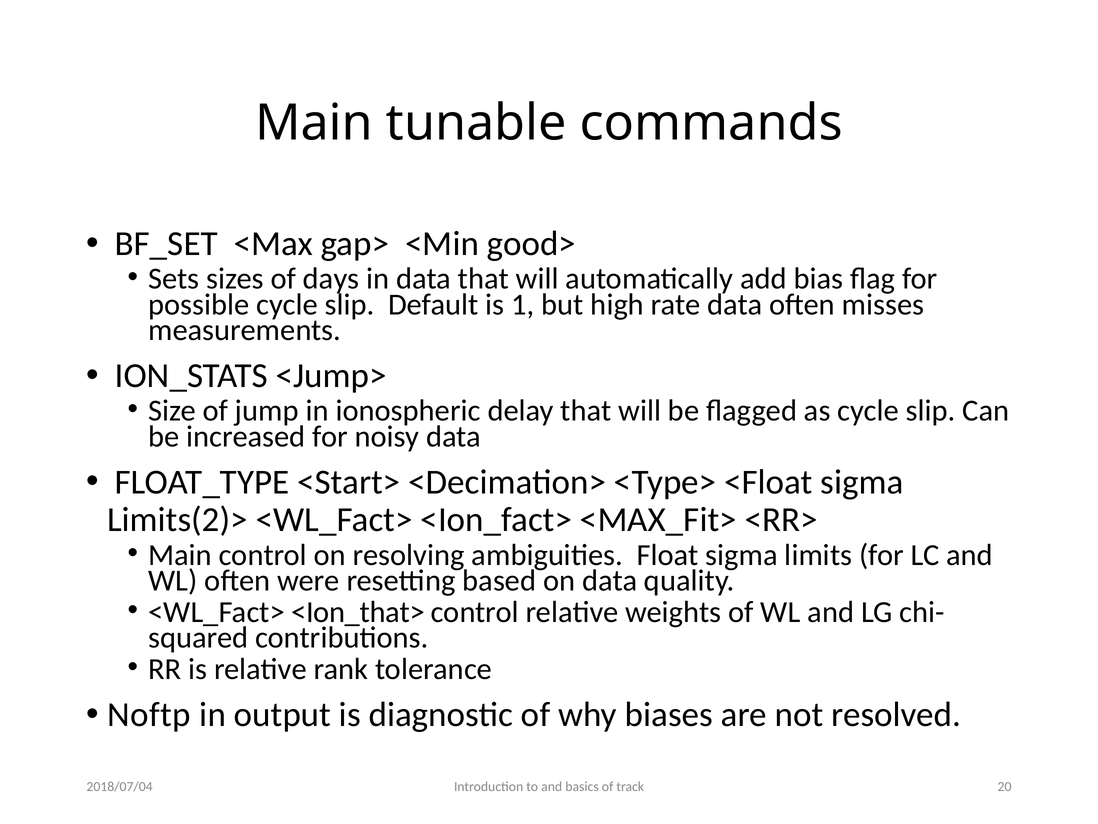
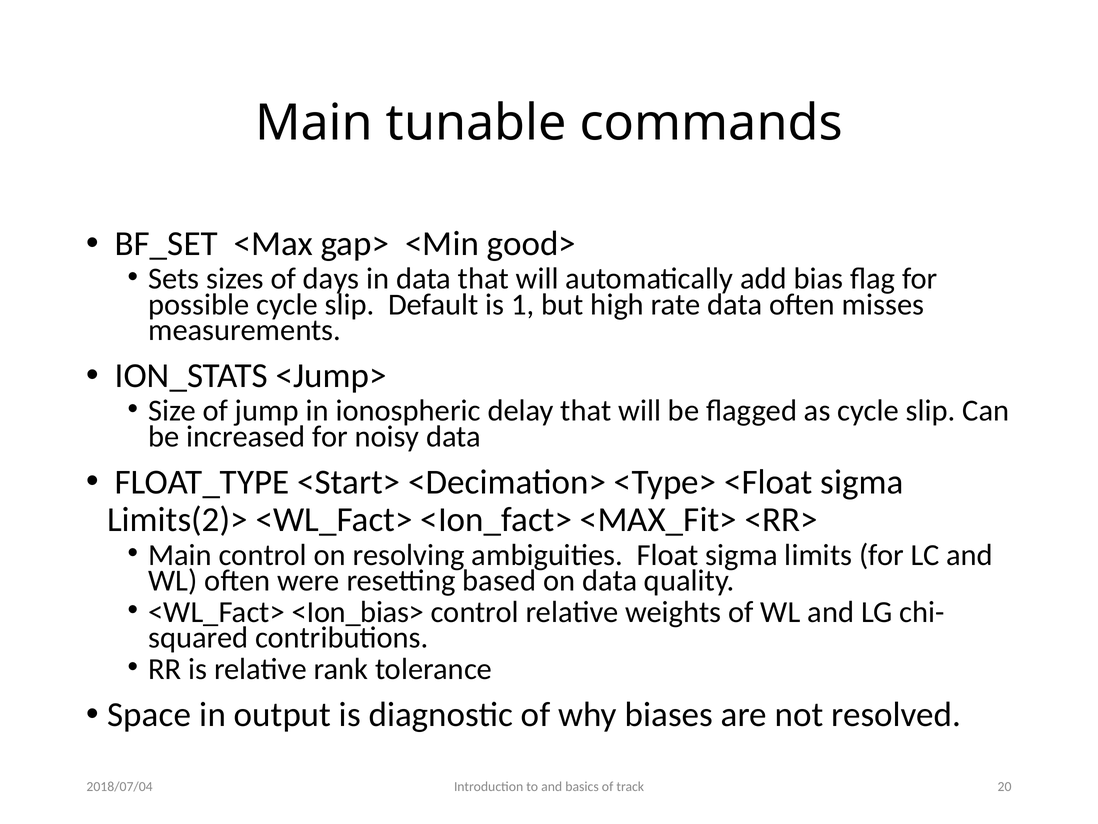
<Ion_that>: <Ion_that> -> <Ion_bias>
Noftp: Noftp -> Space
